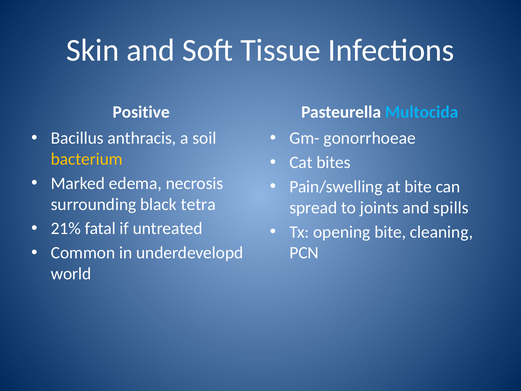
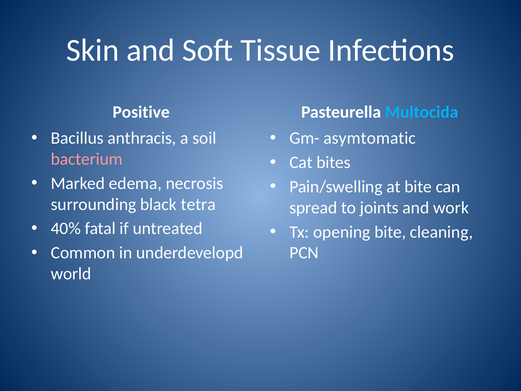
gonorrhoeae: gonorrhoeae -> asymtomatic
bacterium colour: yellow -> pink
spills: spills -> work
21%: 21% -> 40%
